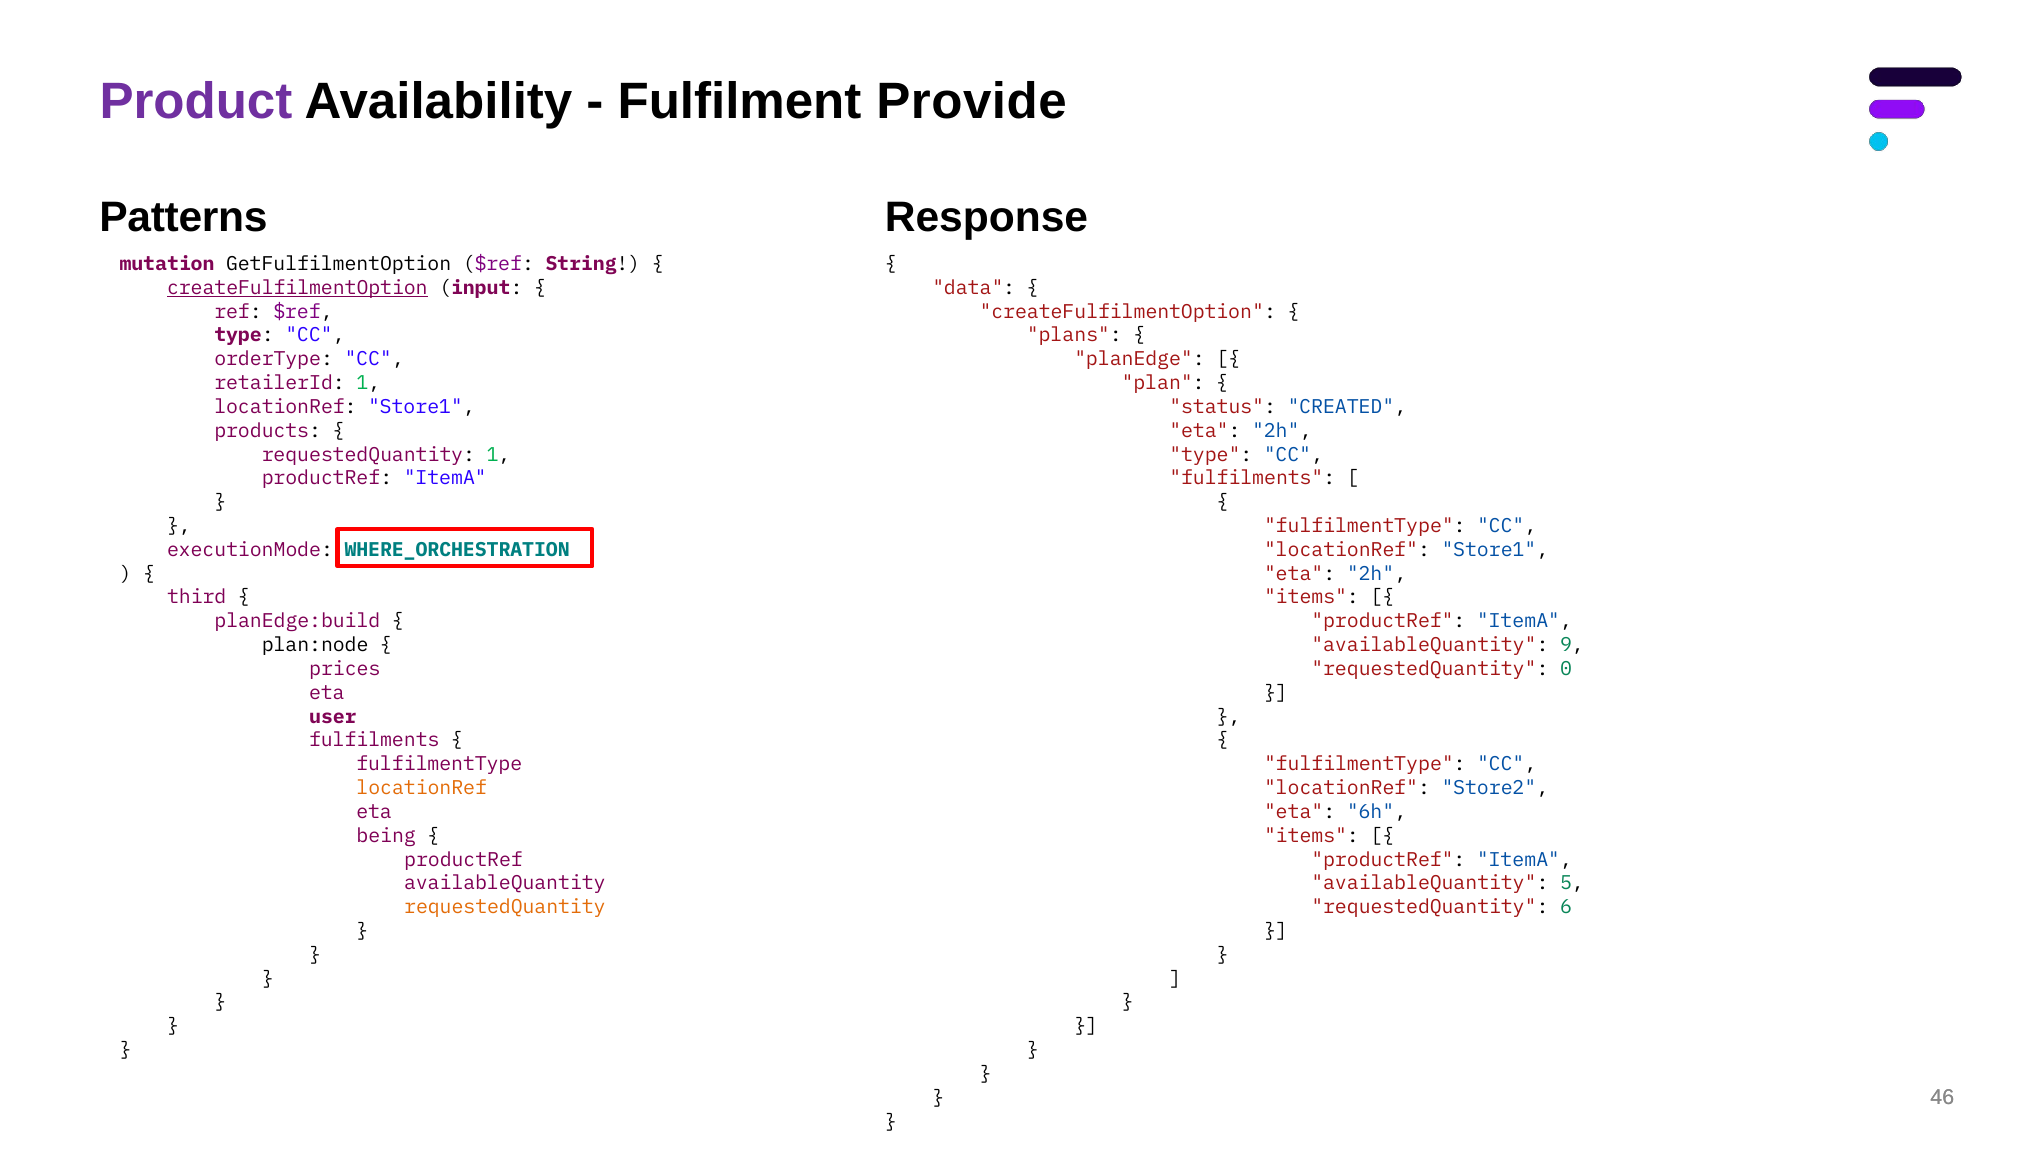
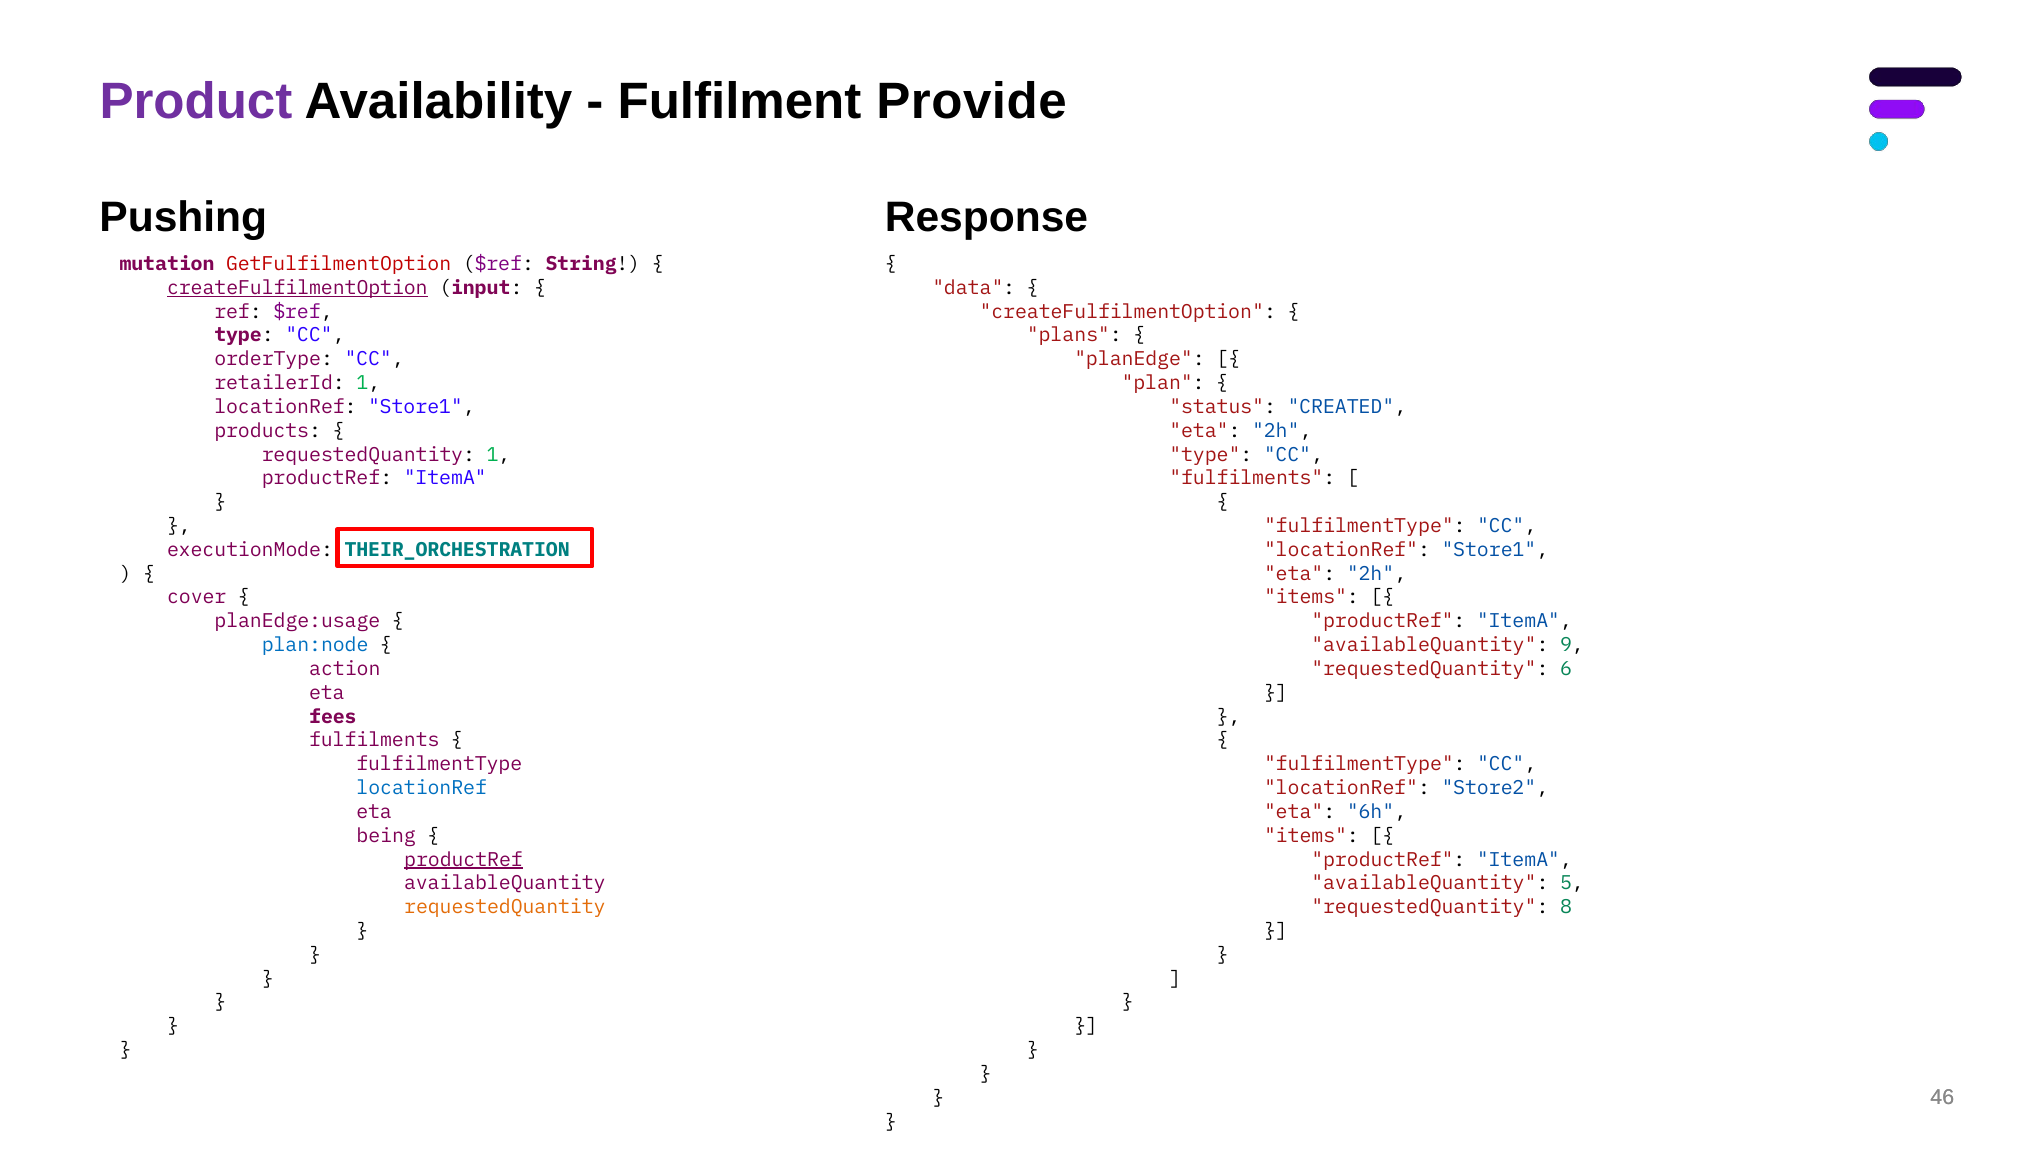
Patterns: Patterns -> Pushing
GetFulfilmentOption colour: black -> red
WHERE_ORCHESTRATION: WHERE_ORCHESTRATION -> THEIR_ORCHESTRATION
third: third -> cover
planEdge:build: planEdge:build -> planEdge:usage
plan:node colour: black -> blue
prices: prices -> action
0: 0 -> 6
user: user -> fees
locationRef at (422, 788) colour: orange -> blue
productRef at (464, 859) underline: none -> present
6: 6 -> 8
